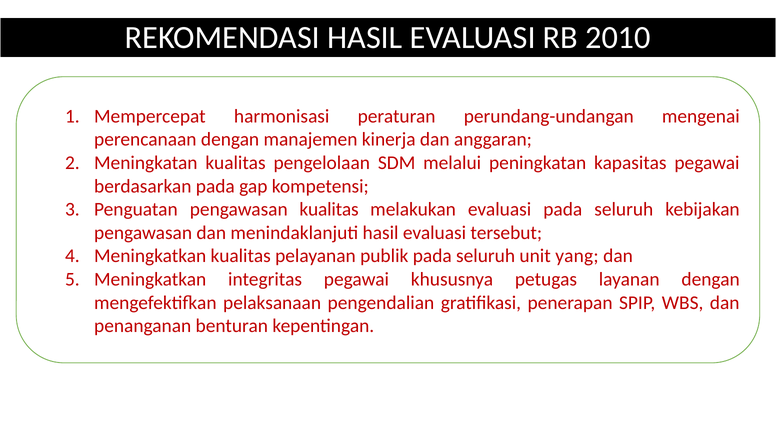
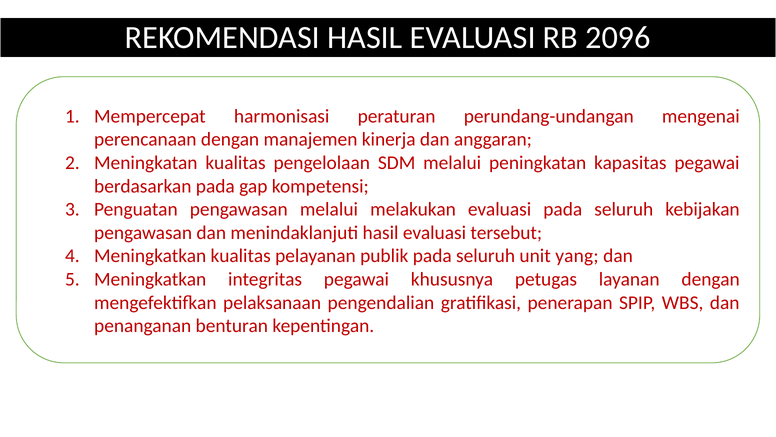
2010: 2010 -> 2096
pengawasan kualitas: kualitas -> melalui
